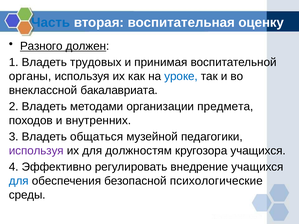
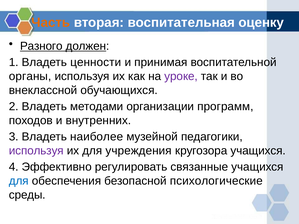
Часть colour: blue -> orange
трудовых: трудовых -> ценности
уроке colour: blue -> purple
бакалавриата: бакалавриата -> обучающихся
предмета: предмета -> программ
общаться: общаться -> наиболее
должностям: должностям -> учреждения
внедрение: внедрение -> связанные
